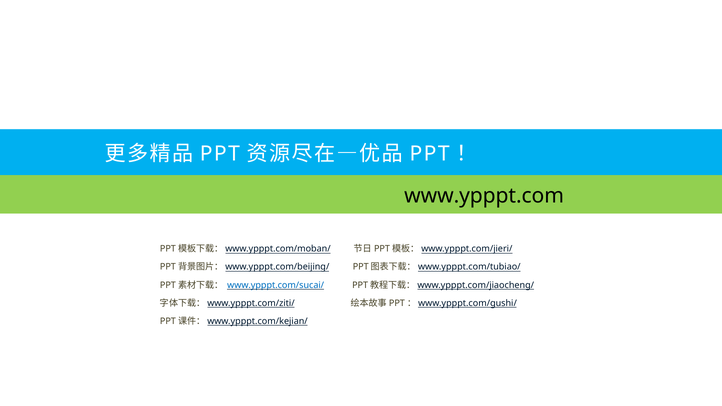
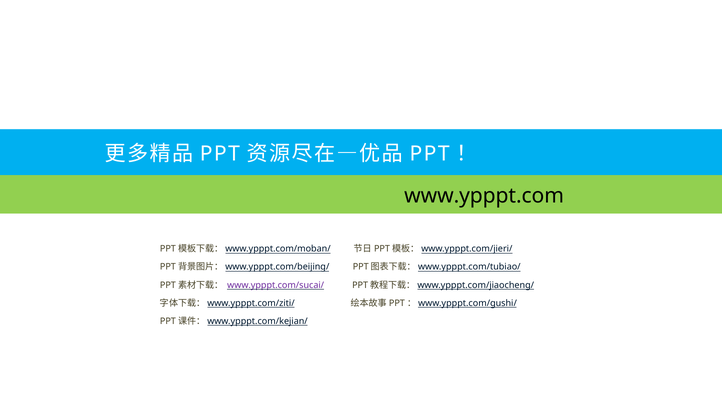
www.ypppt.com/sucai/ colour: blue -> purple
